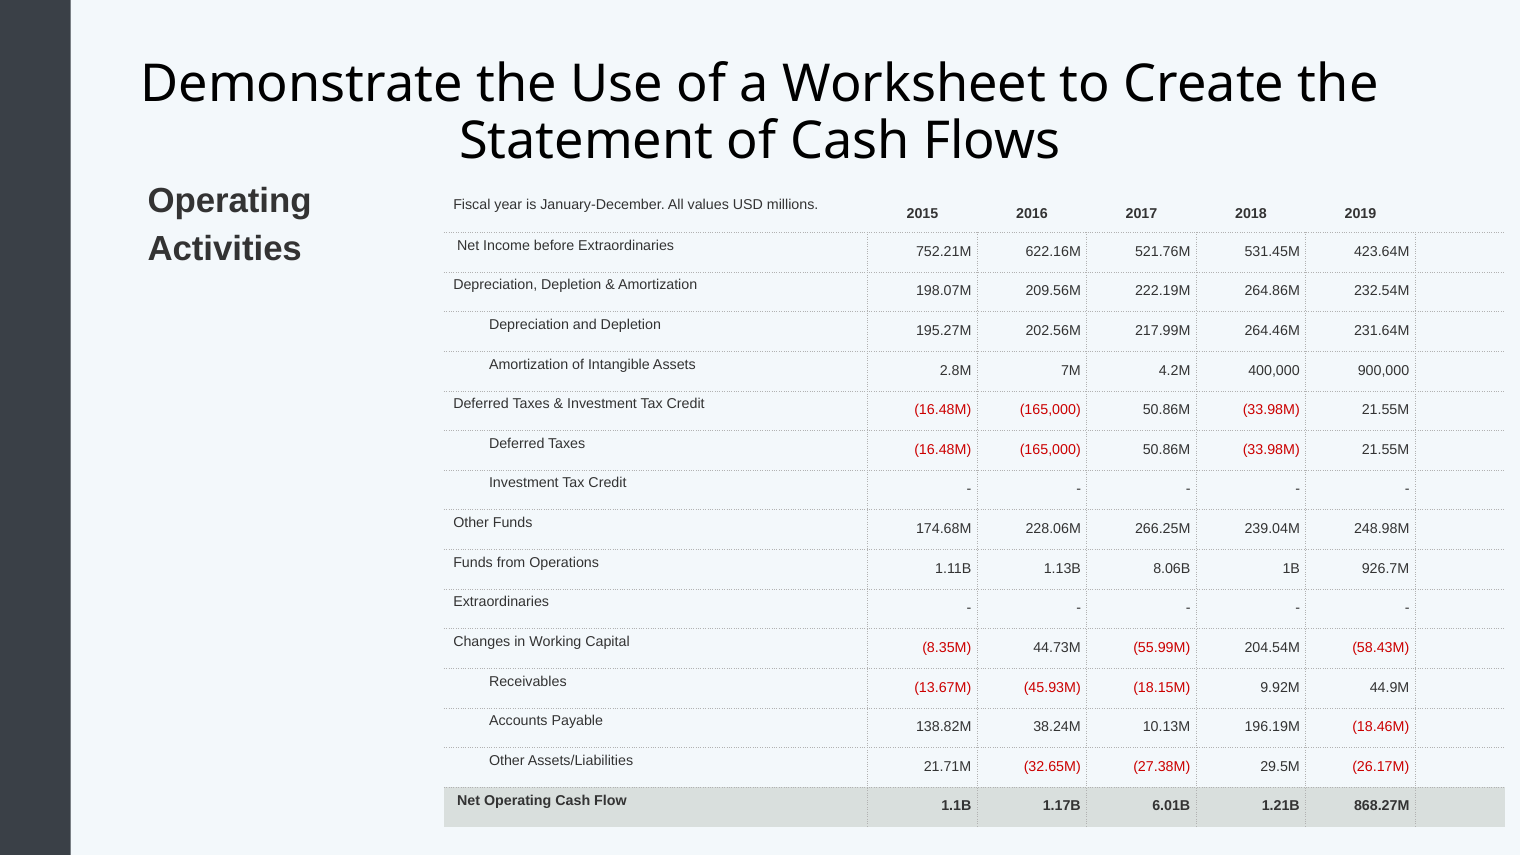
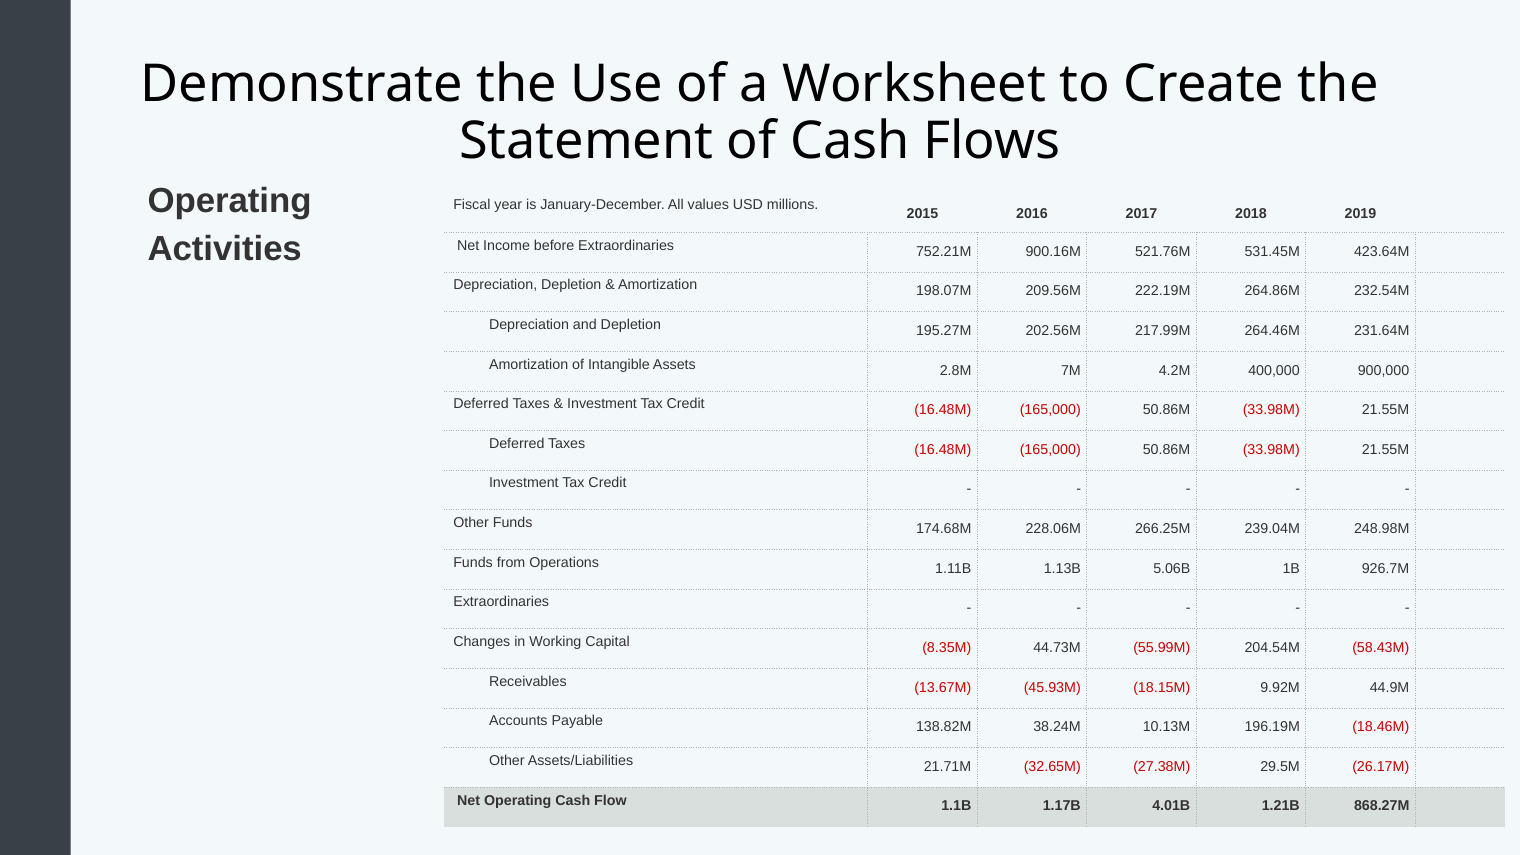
622.16M: 622.16M -> 900.16M
8.06B: 8.06B -> 5.06B
6.01B: 6.01B -> 4.01B
